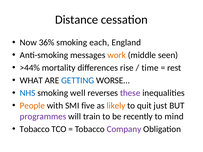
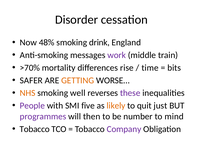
Distance: Distance -> Disorder
36%: 36% -> 48%
each: each -> drink
work colour: orange -> purple
seen: seen -> train
>44%: >44% -> >70%
rest: rest -> bits
WHAT: WHAT -> SAFER
GETTING colour: blue -> orange
NHS colour: blue -> orange
People colour: orange -> purple
train: train -> then
recently: recently -> number
